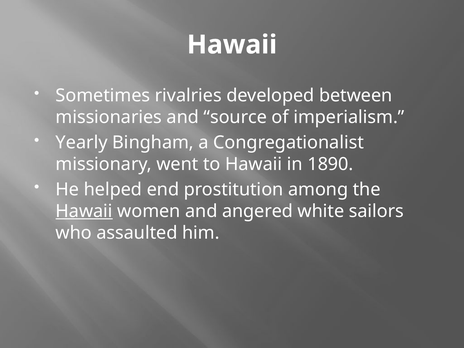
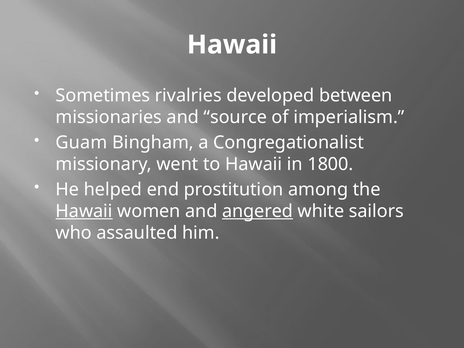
Yearly: Yearly -> Guam
1890: 1890 -> 1800
angered underline: none -> present
